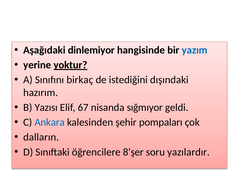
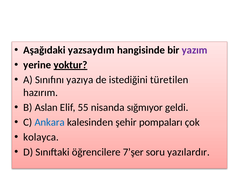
dinlemiyor: dinlemiyor -> yazsaydım
yazım colour: blue -> purple
birkaç: birkaç -> yazıya
dışındaki: dışındaki -> türetilen
Yazısı: Yazısı -> Aslan
67: 67 -> 55
dalların: dalların -> kolayca
8’şer: 8’şer -> 7’şer
